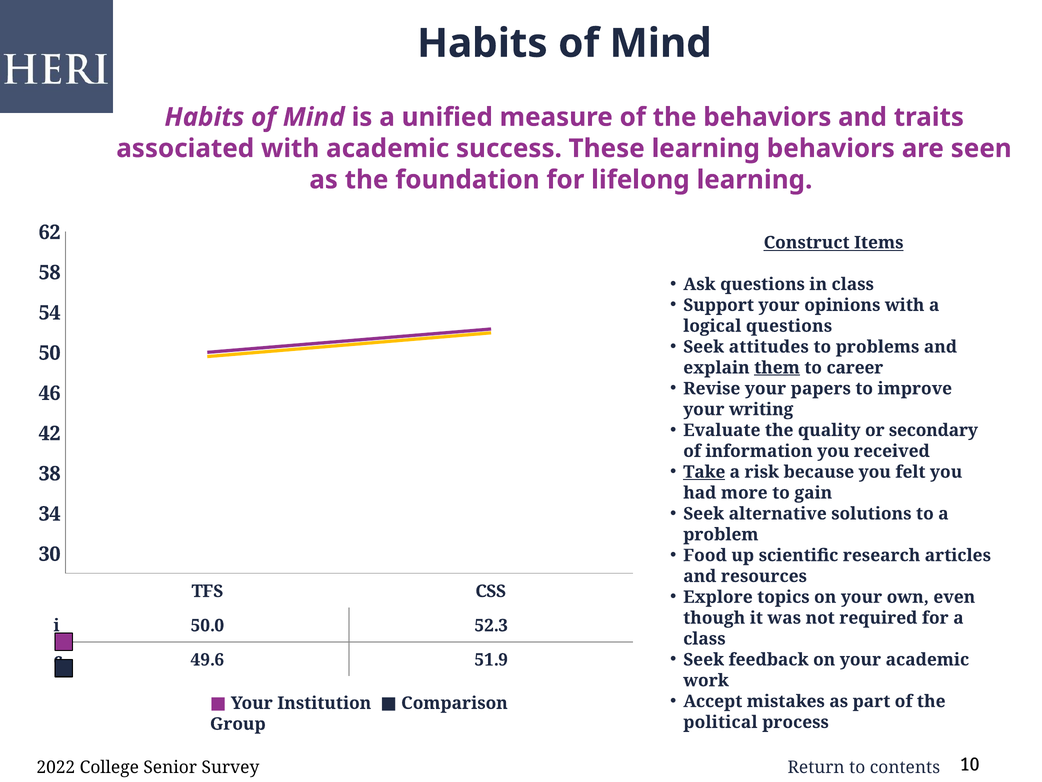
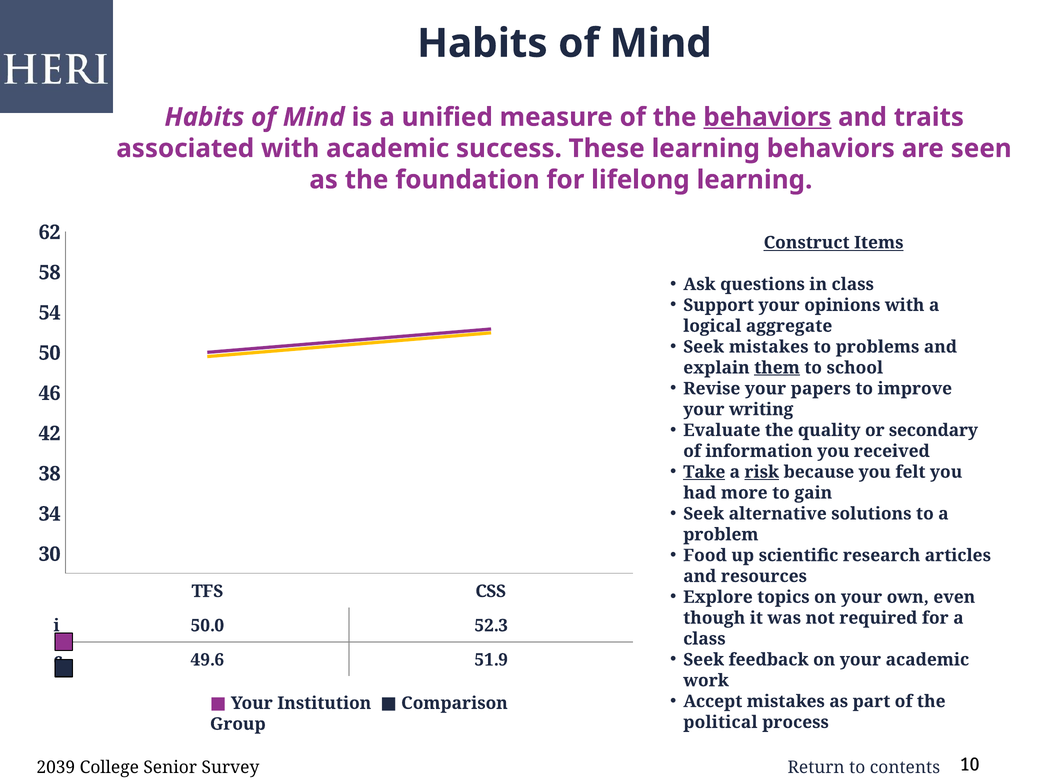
behaviors at (767, 117) underline: none -> present
logical questions: questions -> aggregate
Seek attitudes: attitudes -> mistakes
career: career -> school
risk underline: none -> present
2022: 2022 -> 2039
